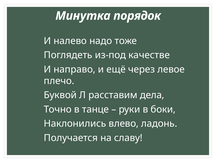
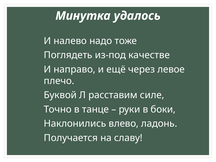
порядок: порядок -> удалось
дела: дела -> силе
